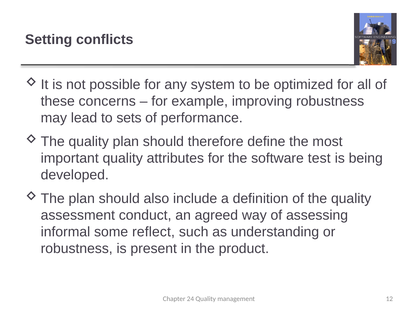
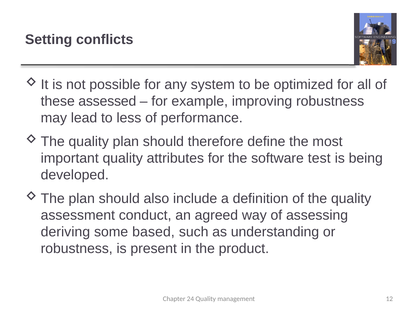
concerns: concerns -> assessed
sets: sets -> less
informal: informal -> deriving
reflect: reflect -> based
